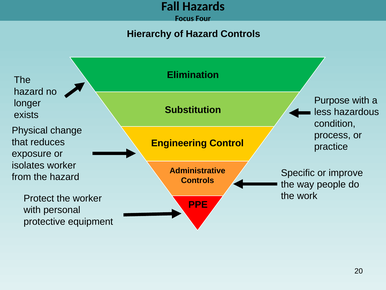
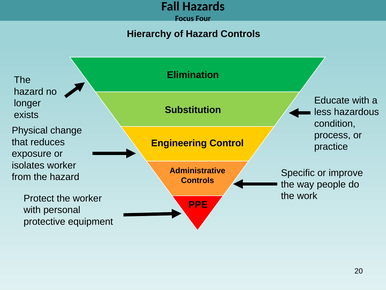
Purpose: Purpose -> Educate
